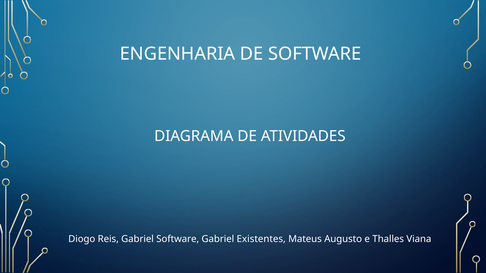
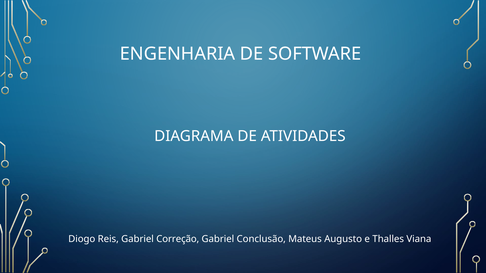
Gabriel Software: Software -> Correção
Existentes: Existentes -> Conclusão
